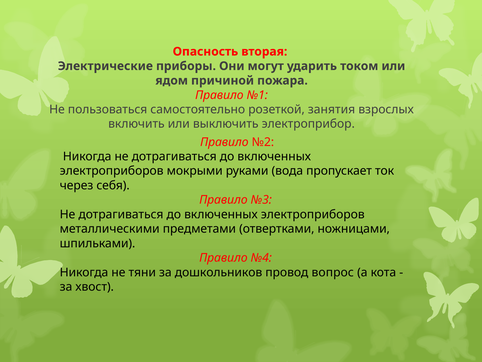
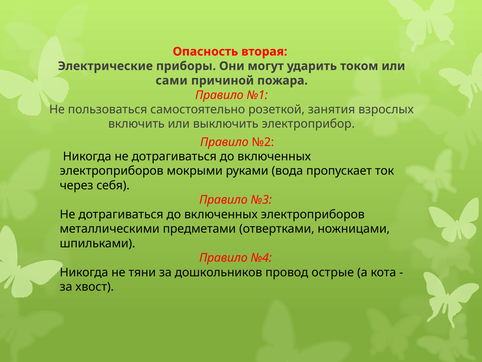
ядом: ядом -> сами
вопрос: вопрос -> острые
